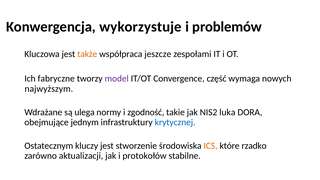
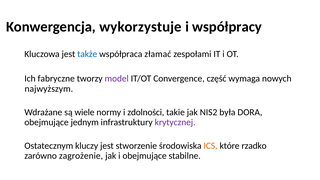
problemów: problemów -> współpracy
także colour: orange -> blue
jeszcze: jeszcze -> złamać
ulega: ulega -> wiele
zgodność: zgodność -> zdolności
luka: luka -> była
krytycznej colour: blue -> purple
aktualizacji: aktualizacji -> zagrożenie
i protokołów: protokołów -> obejmujące
